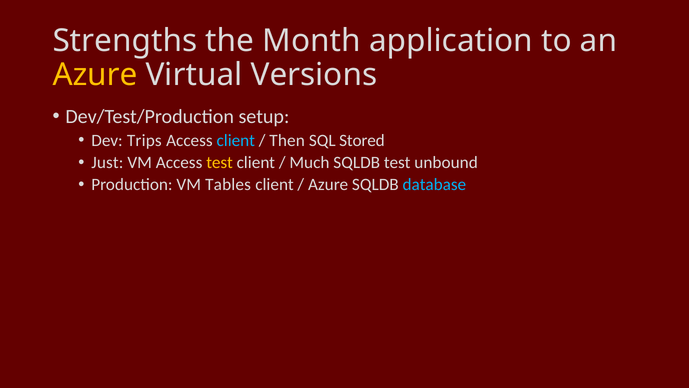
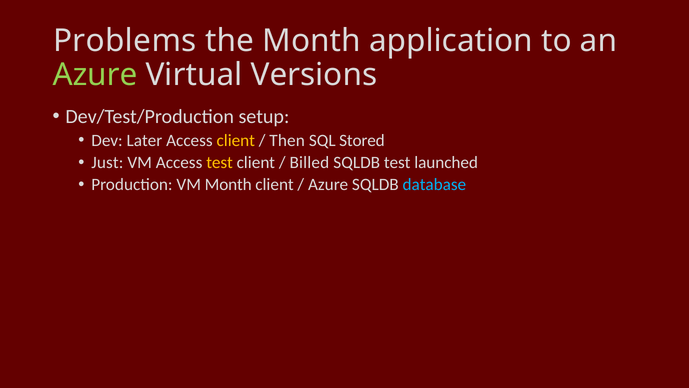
Strengths: Strengths -> Problems
Azure at (95, 75) colour: yellow -> light green
Trips: Trips -> Later
client at (236, 140) colour: light blue -> yellow
Much: Much -> Billed
unbound: unbound -> launched
VM Tables: Tables -> Month
